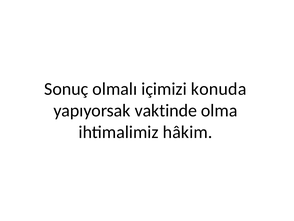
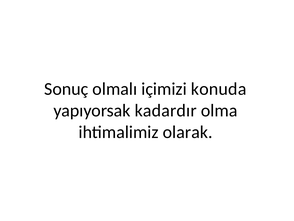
vaktinde: vaktinde -> kadardır
hâkim: hâkim -> olarak
